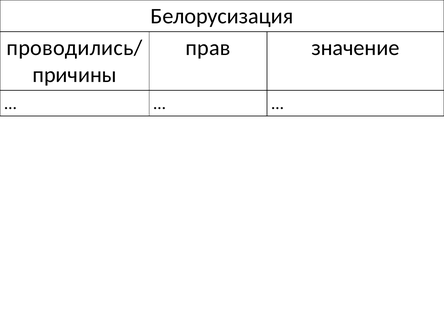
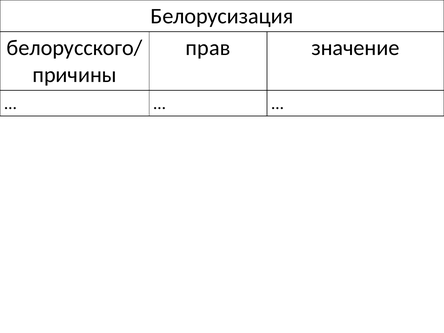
проводились/: проводились/ -> белорусского/
